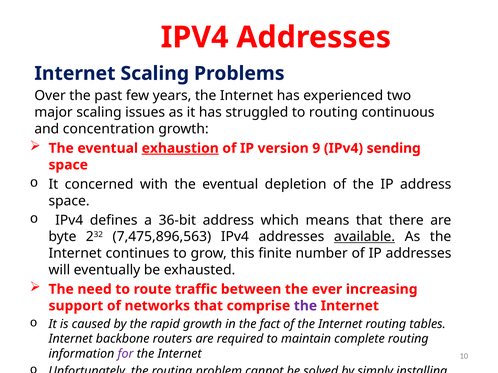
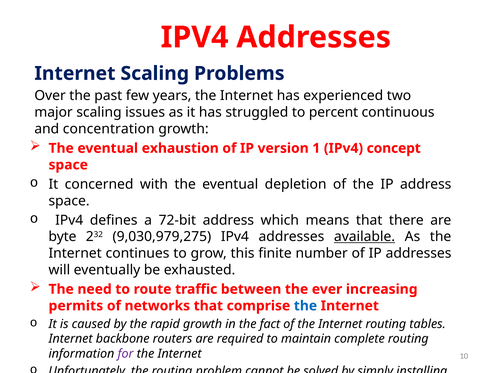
to routing: routing -> percent
exhaustion underline: present -> none
9: 9 -> 1
sending: sending -> concept
36-bit: 36-bit -> 72-bit
7,475,896,563: 7,475,896,563 -> 9,030,979,275
support: support -> permits
the at (305, 306) colour: purple -> blue
